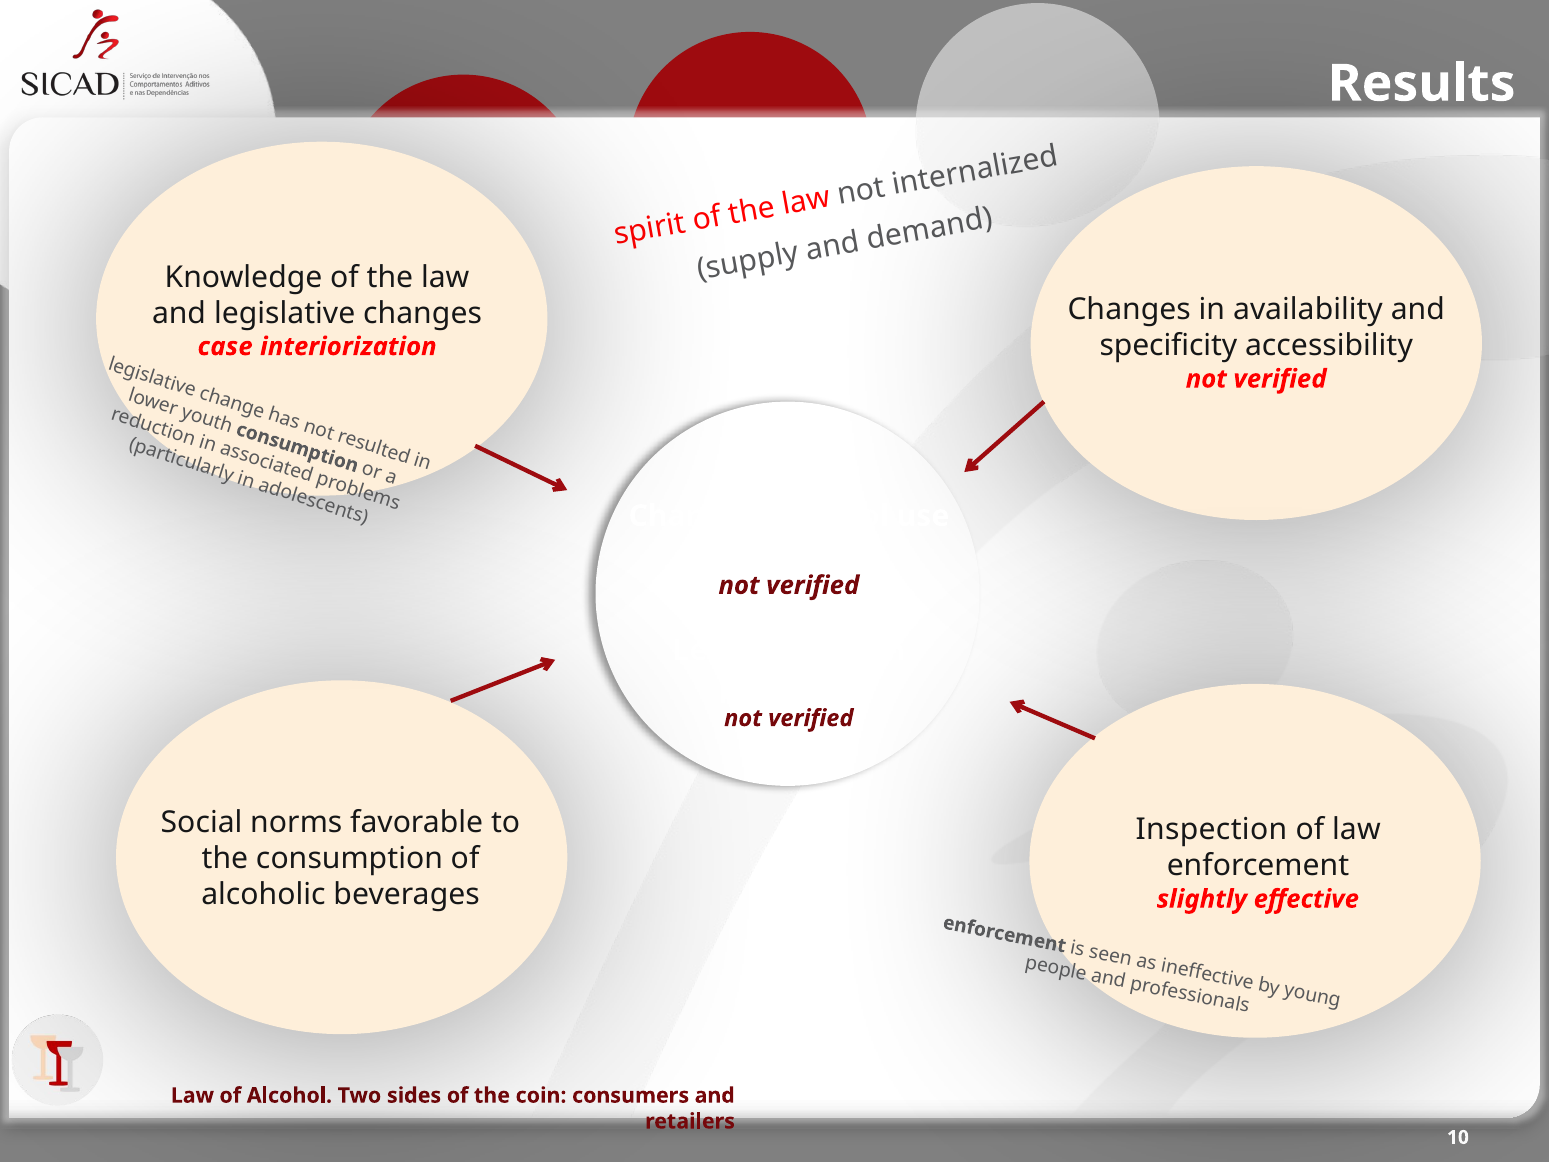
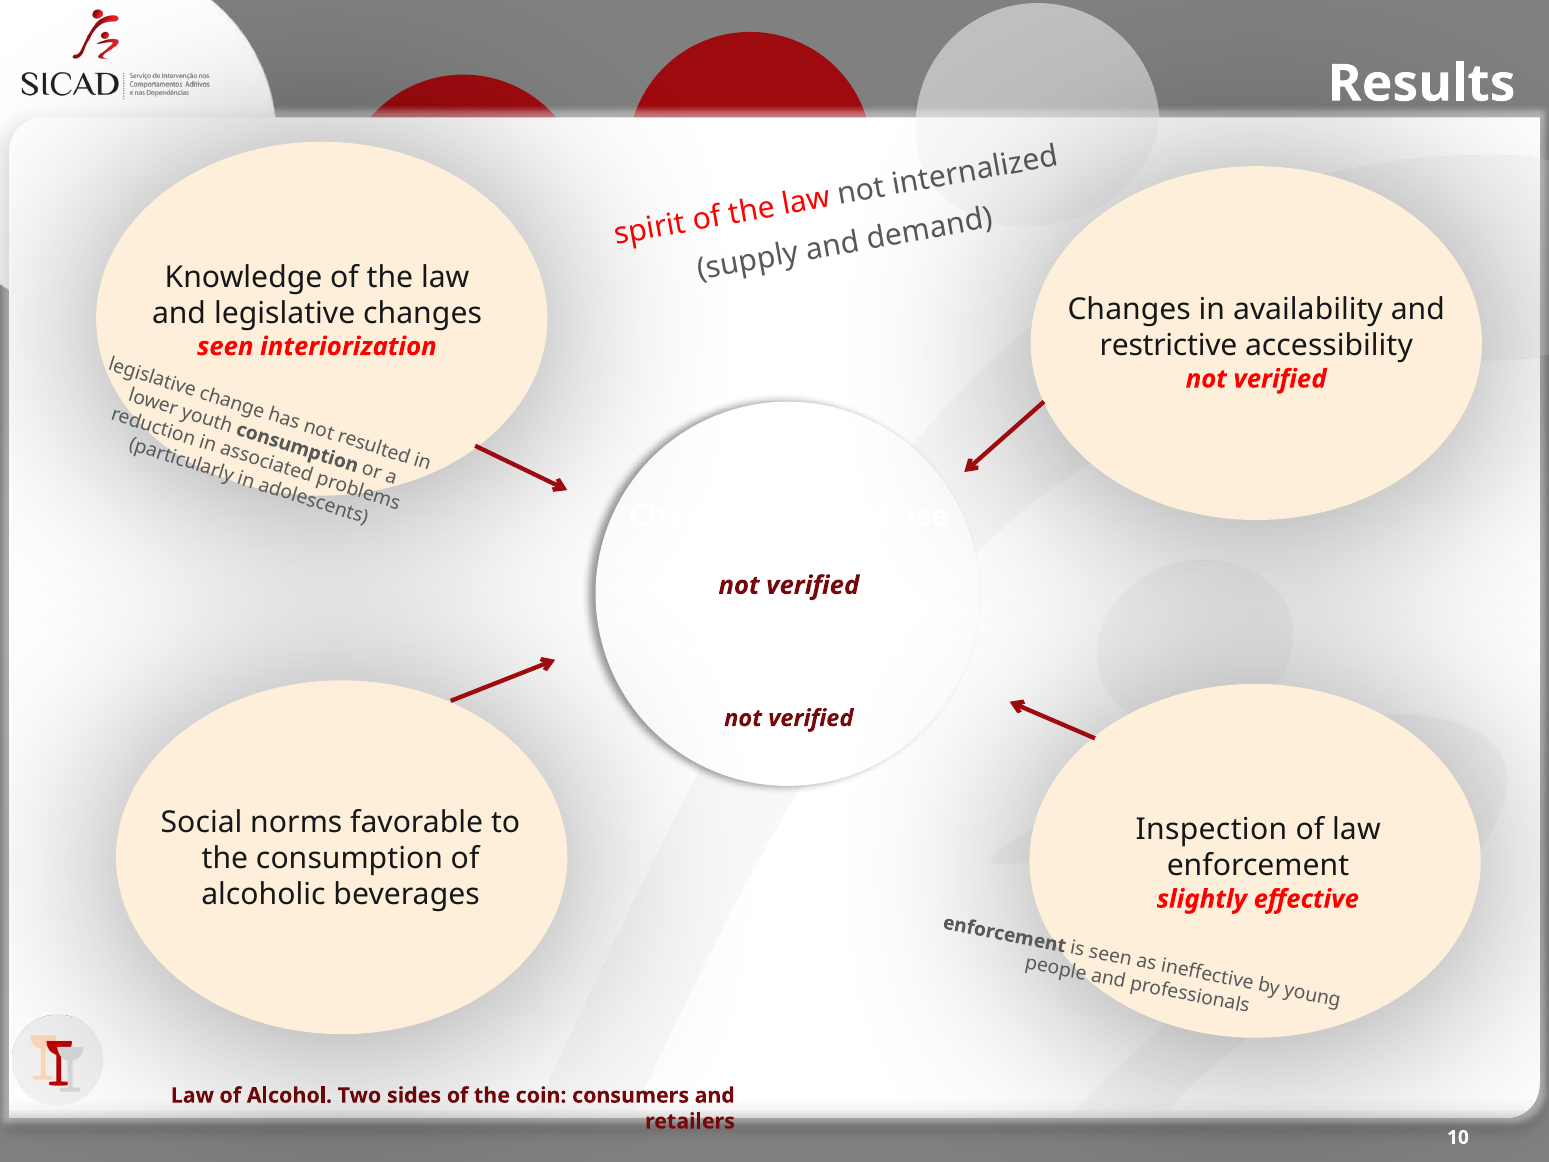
specificity: specificity -> restrictive
case at (225, 347): case -> seen
